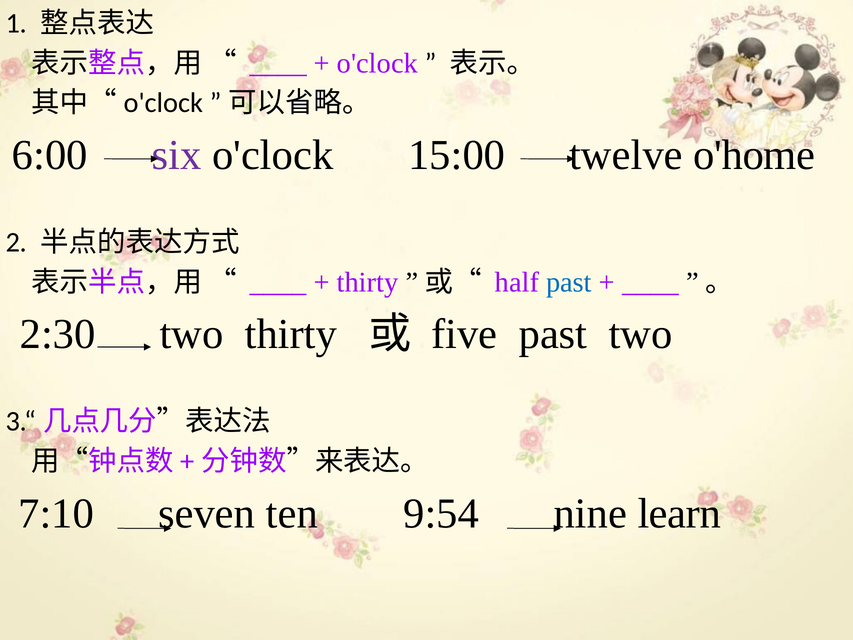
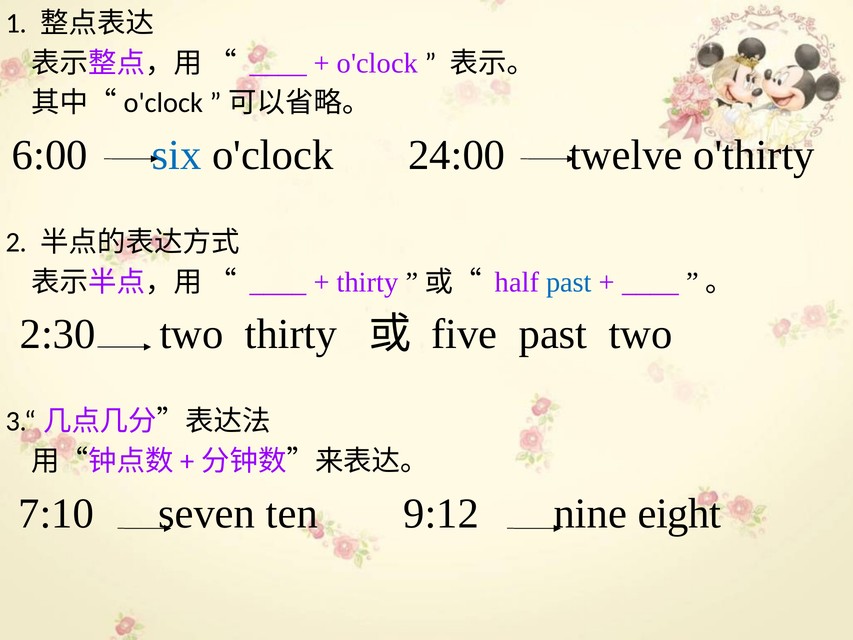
six colour: purple -> blue
15:00: 15:00 -> 24:00
o'home: o'home -> o'thirty
9:54: 9:54 -> 9:12
learn: learn -> eight
